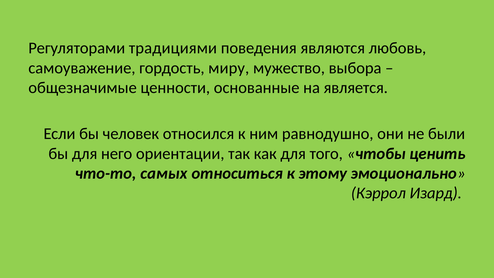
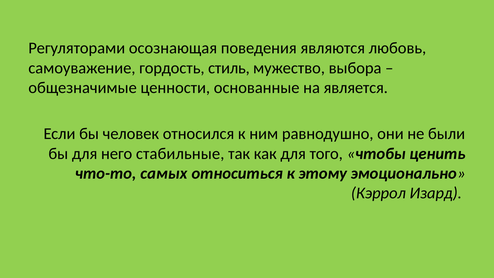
традициями: традициями -> осознающая
миру: миру -> стиль
ориентации: ориентации -> стабильные
